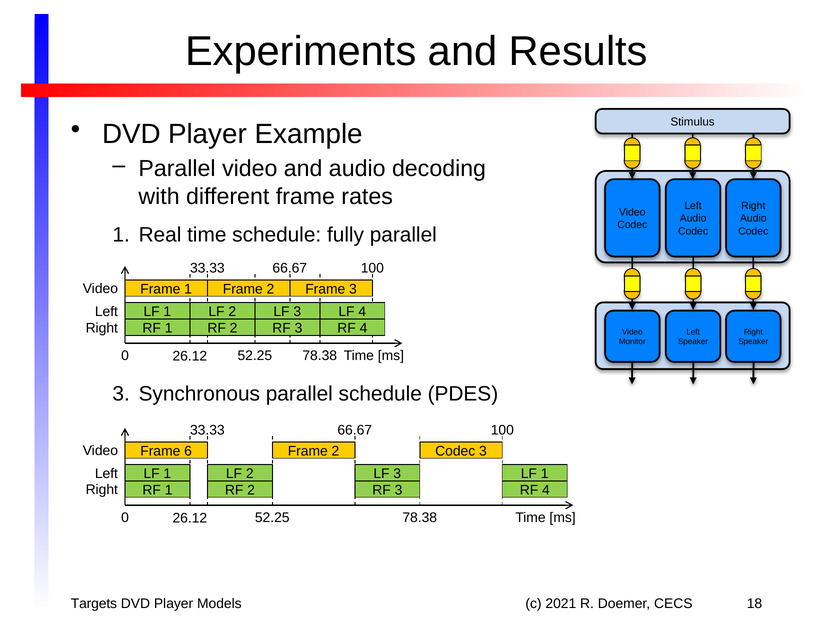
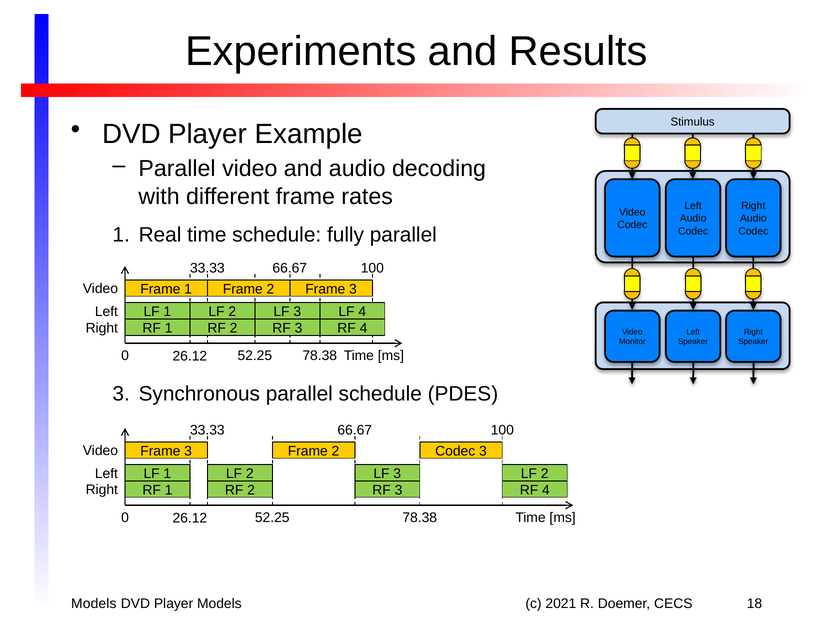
6 at (188, 451): 6 -> 3
1 at (545, 474): 1 -> 2
Targets at (94, 604): Targets -> Models
